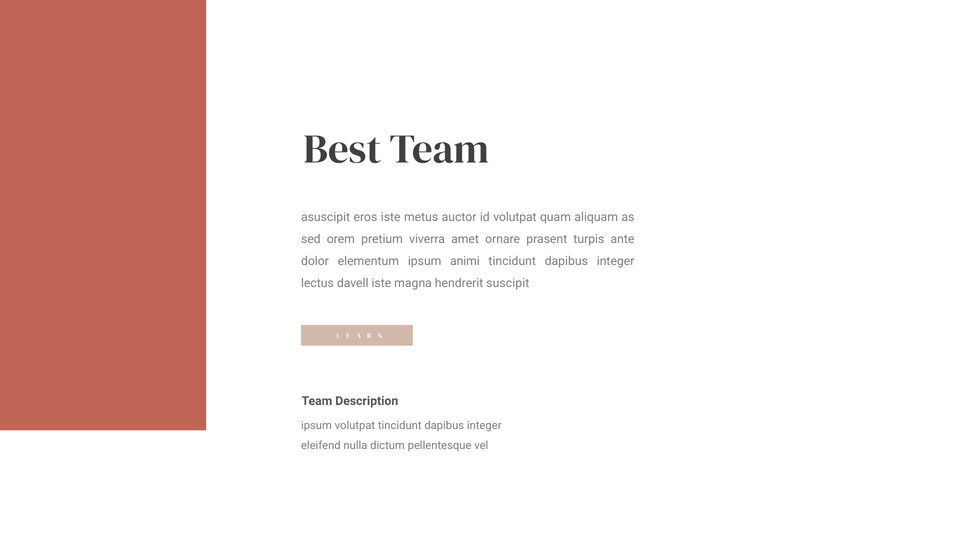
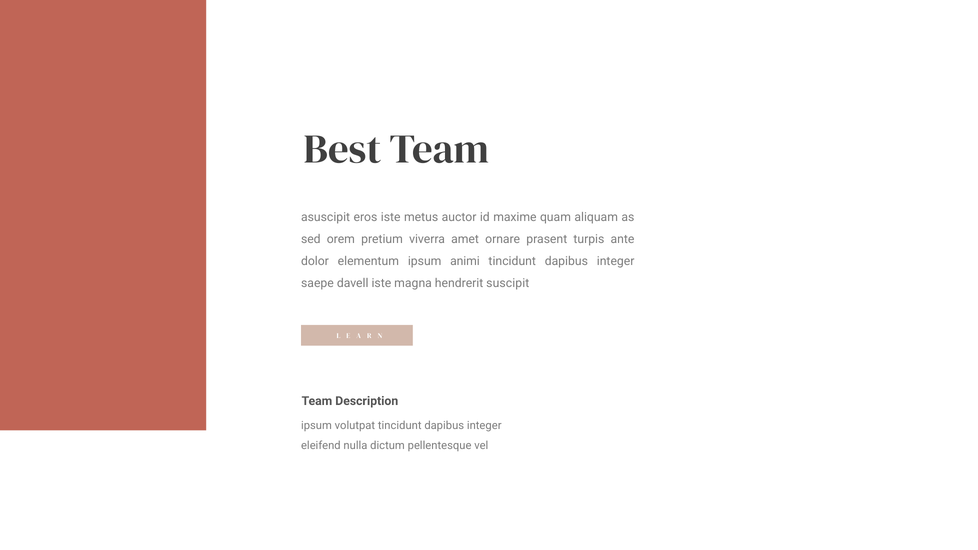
id volutpat: volutpat -> maxime
lectus: lectus -> saepe
